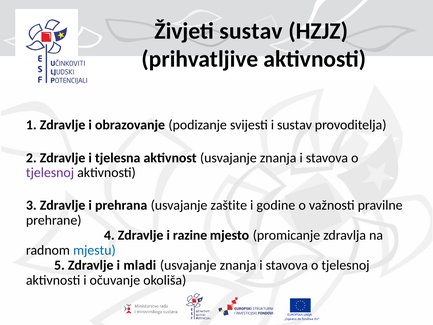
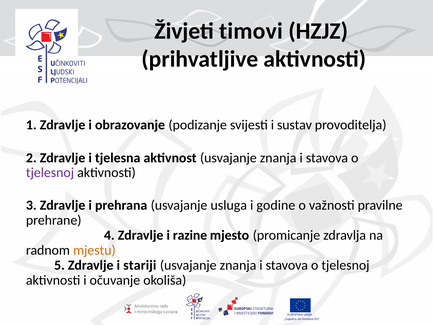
Živjeti sustav: sustav -> timovi
zaštite: zaštite -> usluga
mjestu colour: blue -> orange
mladi: mladi -> stariji
